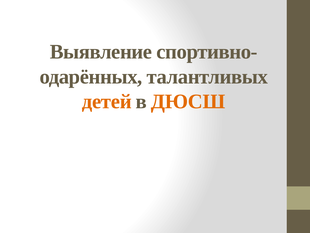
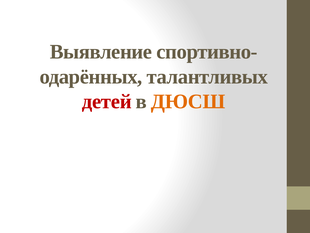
детей colour: orange -> red
